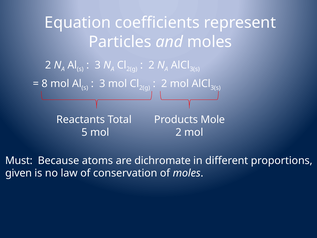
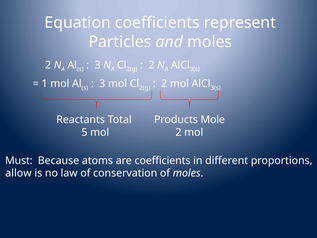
8: 8 -> 1
are dichromate: dichromate -> coefficients
given: given -> allow
